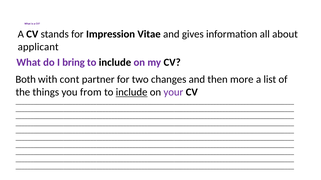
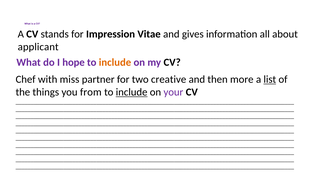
bring: bring -> hope
include at (115, 63) colour: black -> orange
Both: Both -> Chef
cont: cont -> miss
changes: changes -> creative
list underline: none -> present
